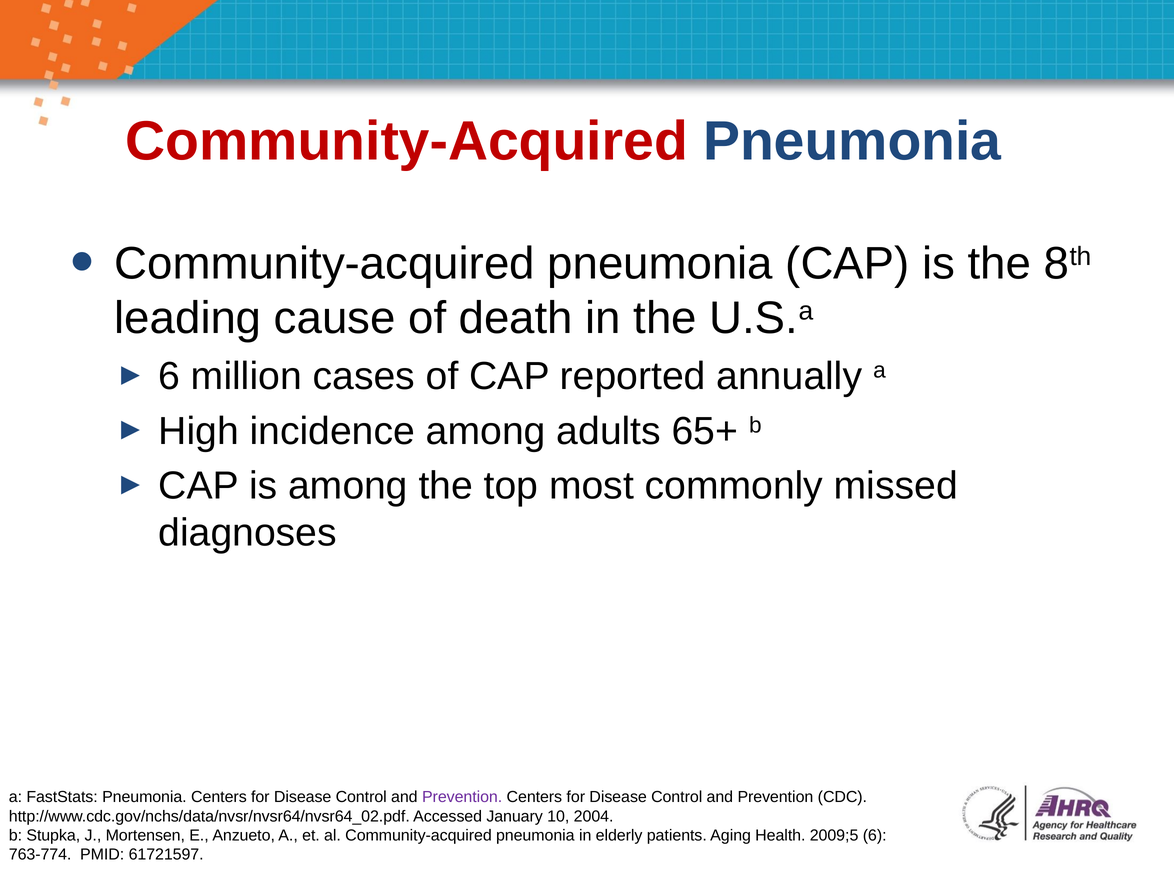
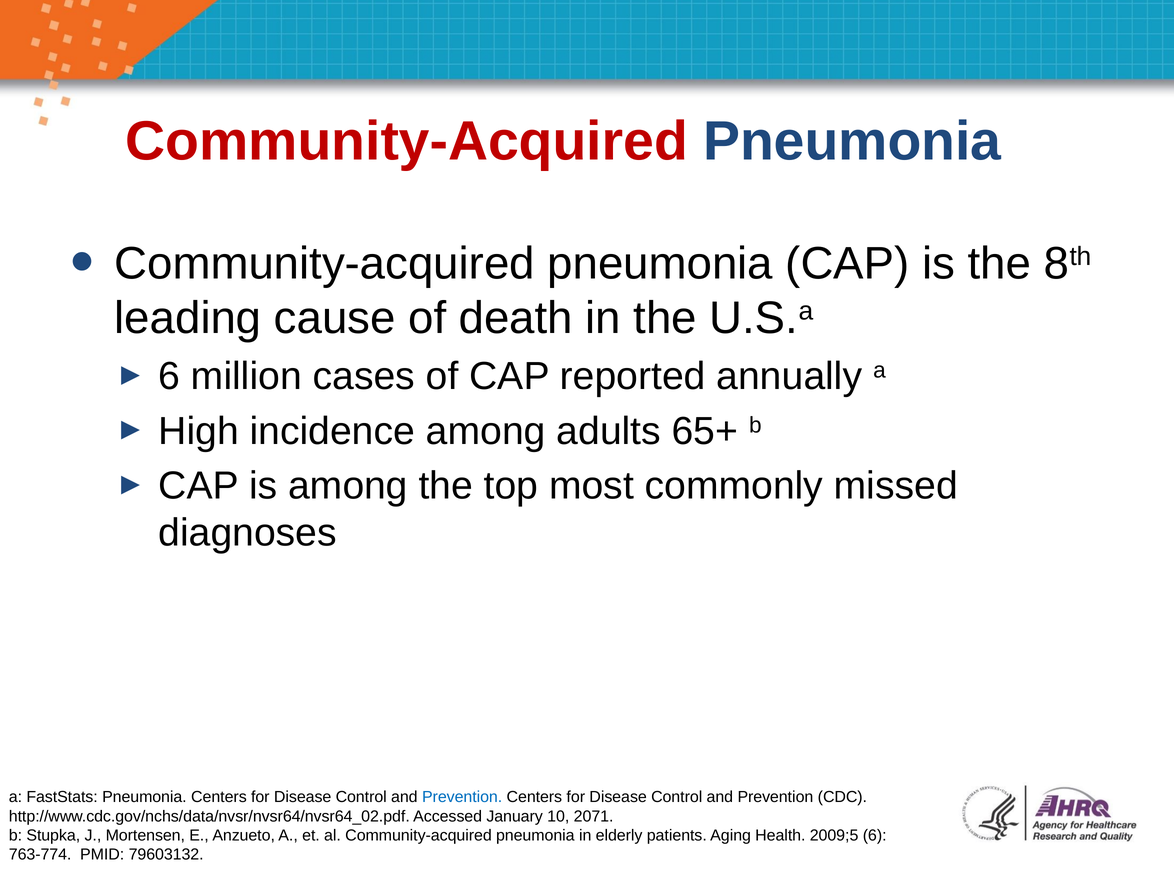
Prevention at (462, 798) colour: purple -> blue
2004: 2004 -> 2071
61721597: 61721597 -> 79603132
